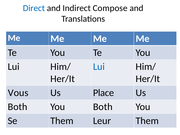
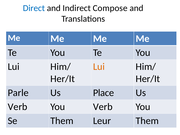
Lui at (99, 67) colour: blue -> orange
Vous: Vous -> Parle
Both at (18, 107): Both -> Verb
You Both: Both -> Verb
